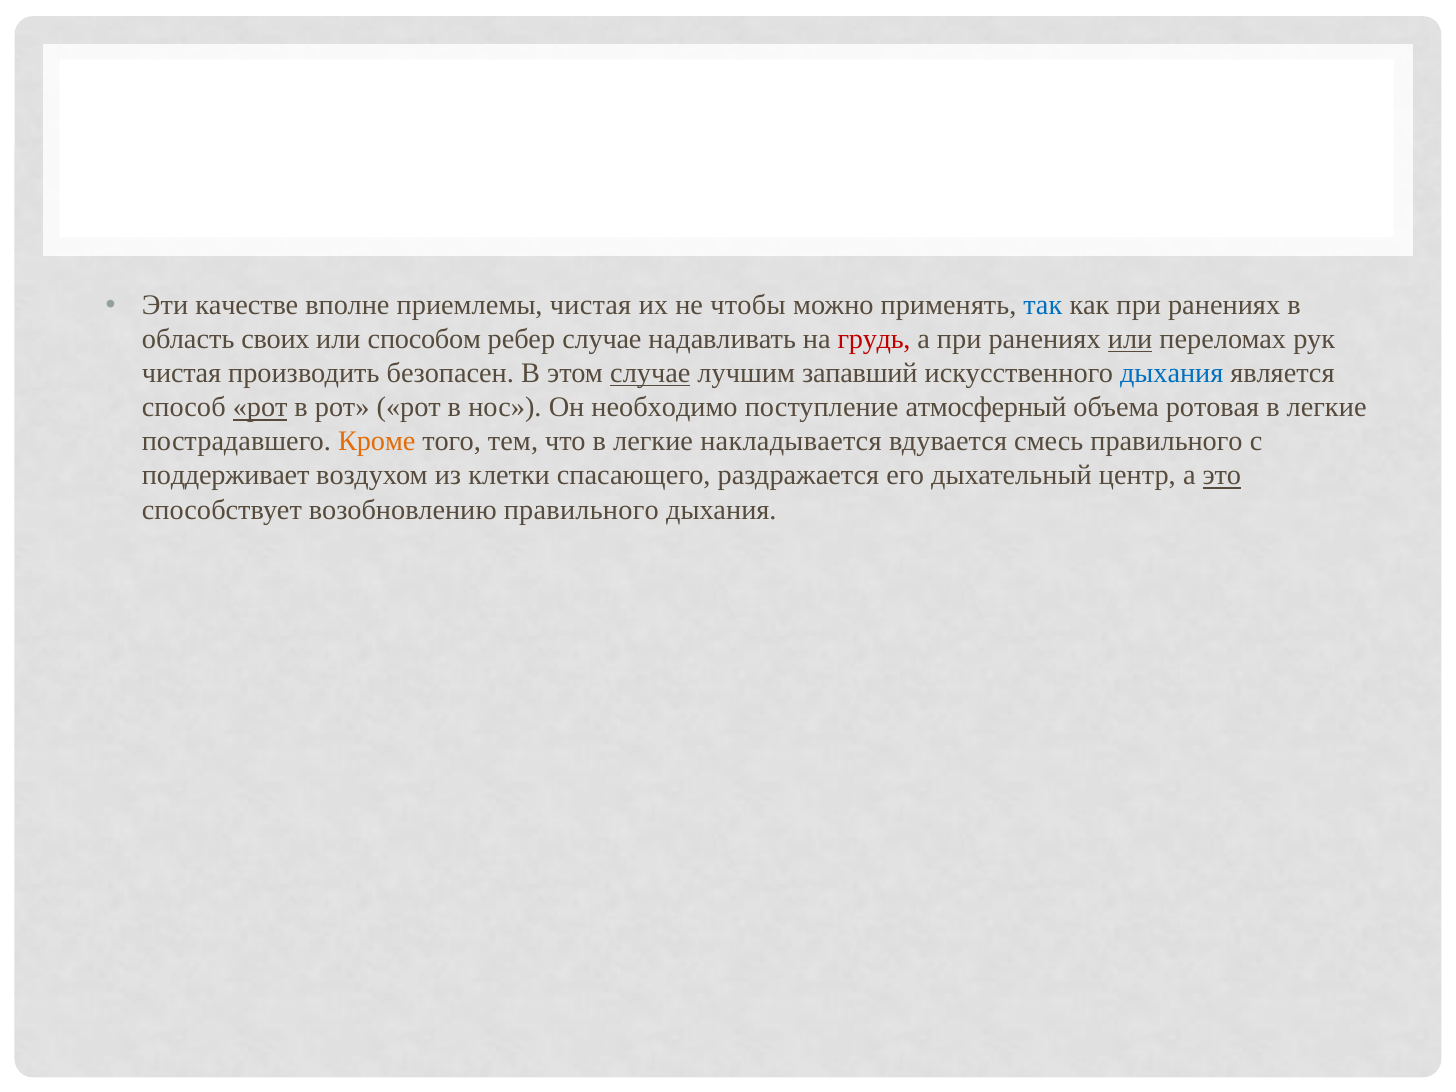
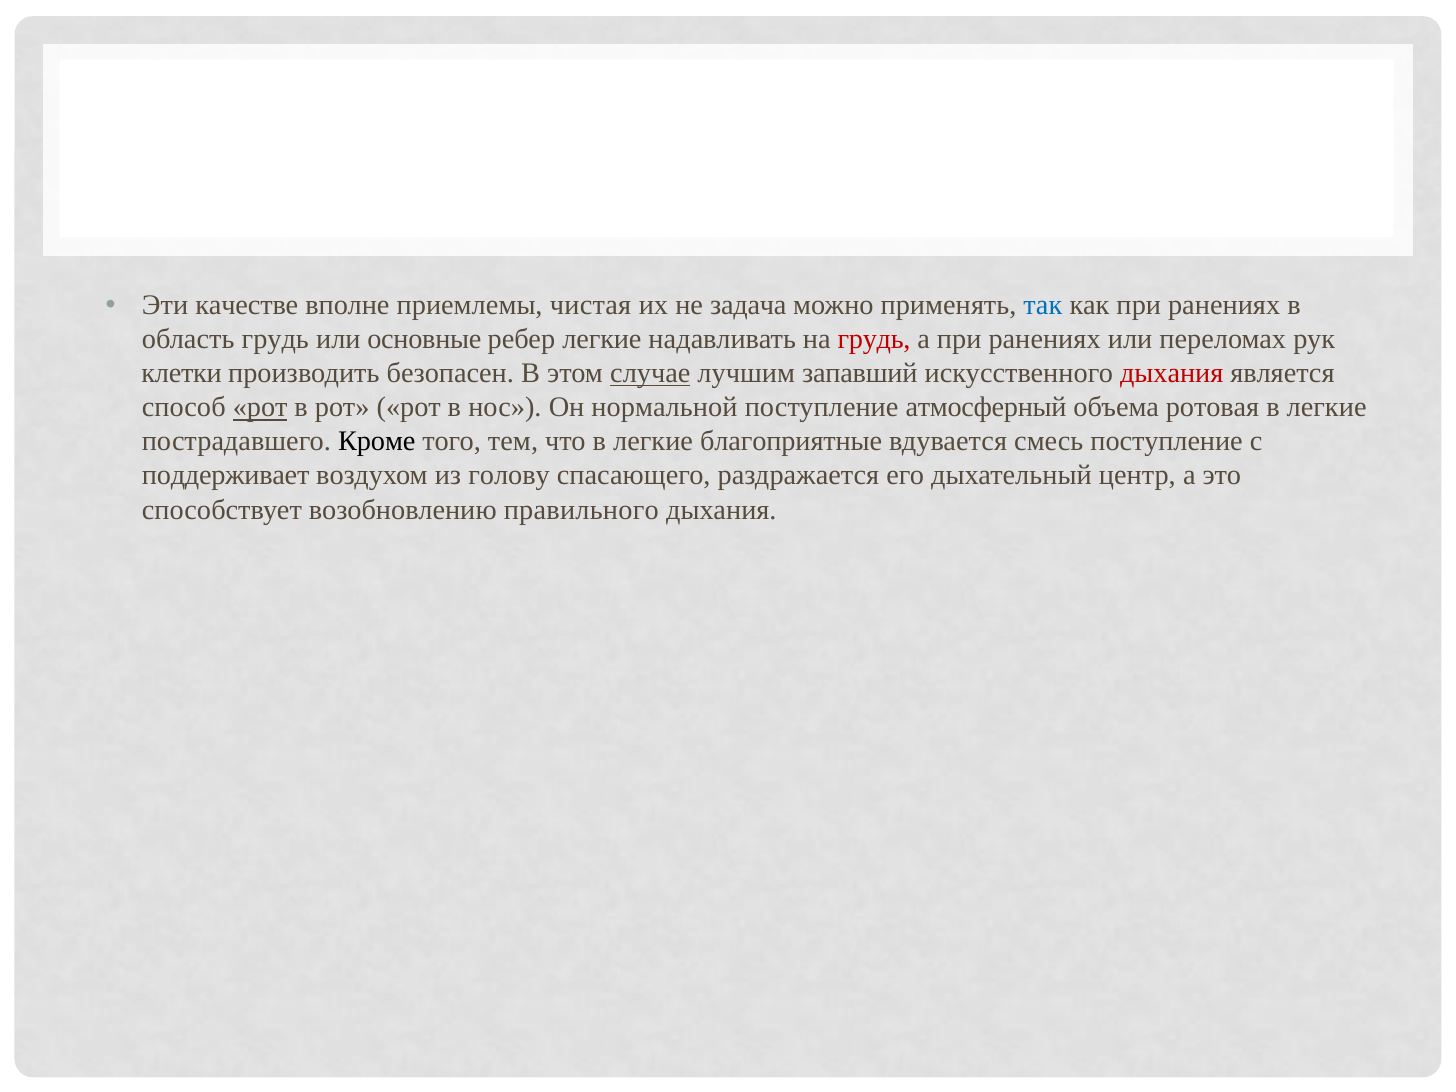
чтобы: чтобы -> задача
область своих: своих -> грудь
способом: способом -> основные
ребер случае: случае -> легкие
или at (1130, 339) underline: present -> none
чистая at (182, 373): чистая -> клетки
дыхания at (1172, 373) colour: blue -> red
необходимо: необходимо -> нормальной
Кроме colour: orange -> black
накладывается: накладывается -> благоприятные
смесь правильного: правильного -> поступление
клетки: клетки -> голову
это underline: present -> none
